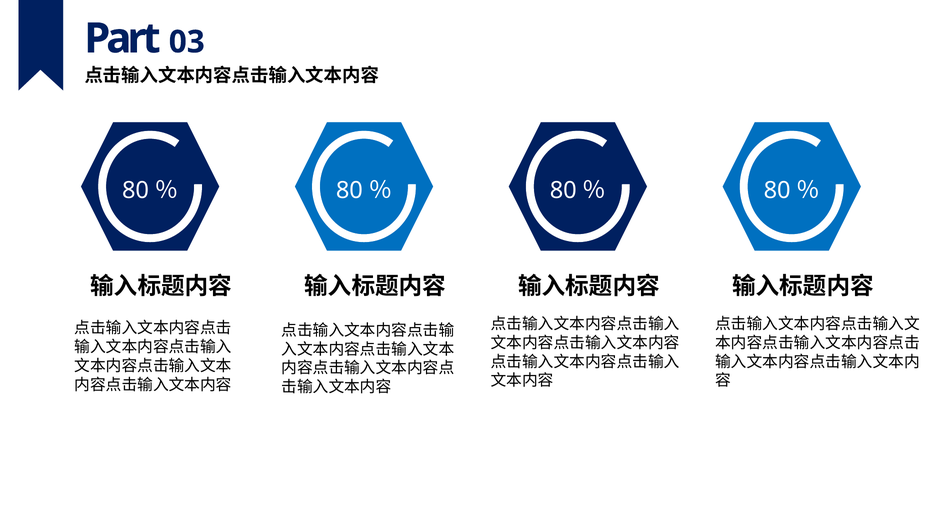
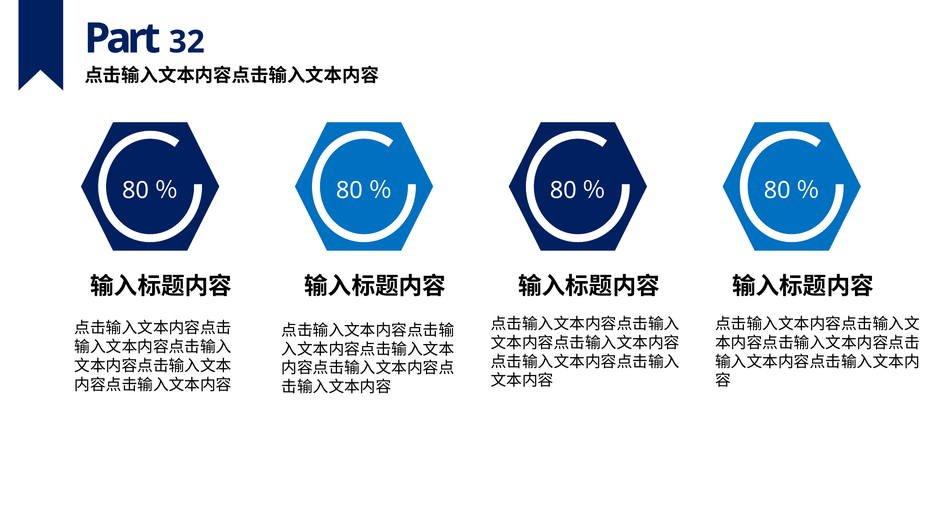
03: 03 -> 32
